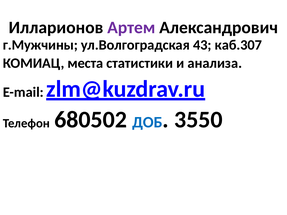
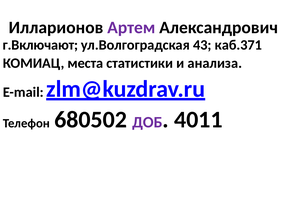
г.Мужчины: г.Мужчины -> г.Включают
каб.307: каб.307 -> каб.371
ДОБ colour: blue -> purple
3550: 3550 -> 4011
